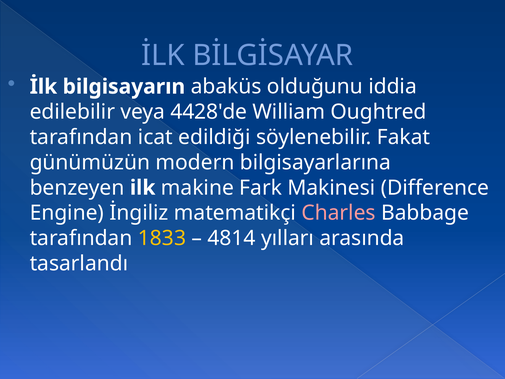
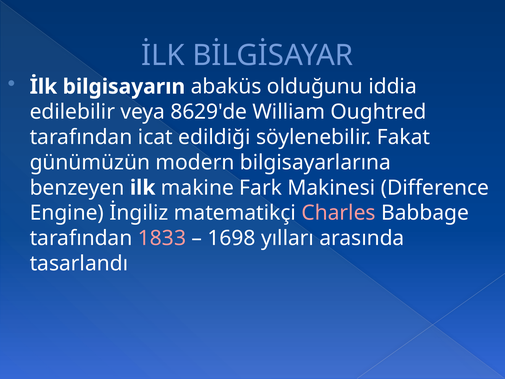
4428'de: 4428'de -> 8629'de
1833 colour: yellow -> pink
4814: 4814 -> 1698
